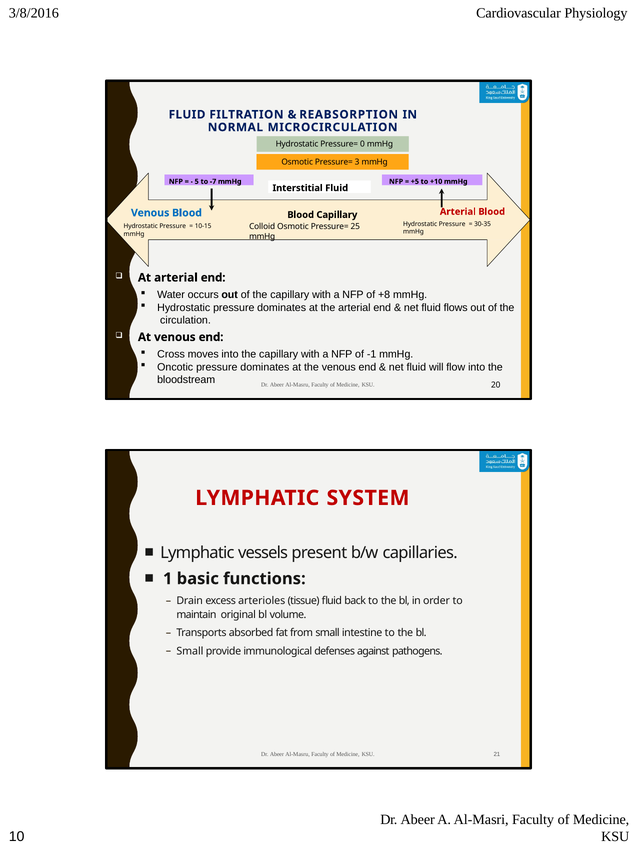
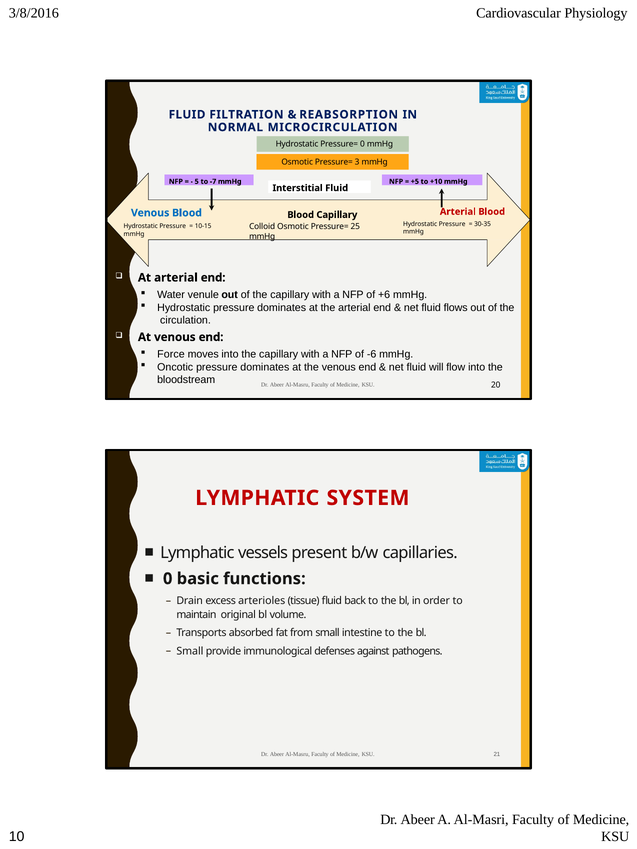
occurs: occurs -> venule
+8: +8 -> +6
Cross: Cross -> Force
-1: -1 -> -6
1 at (168, 579): 1 -> 0
